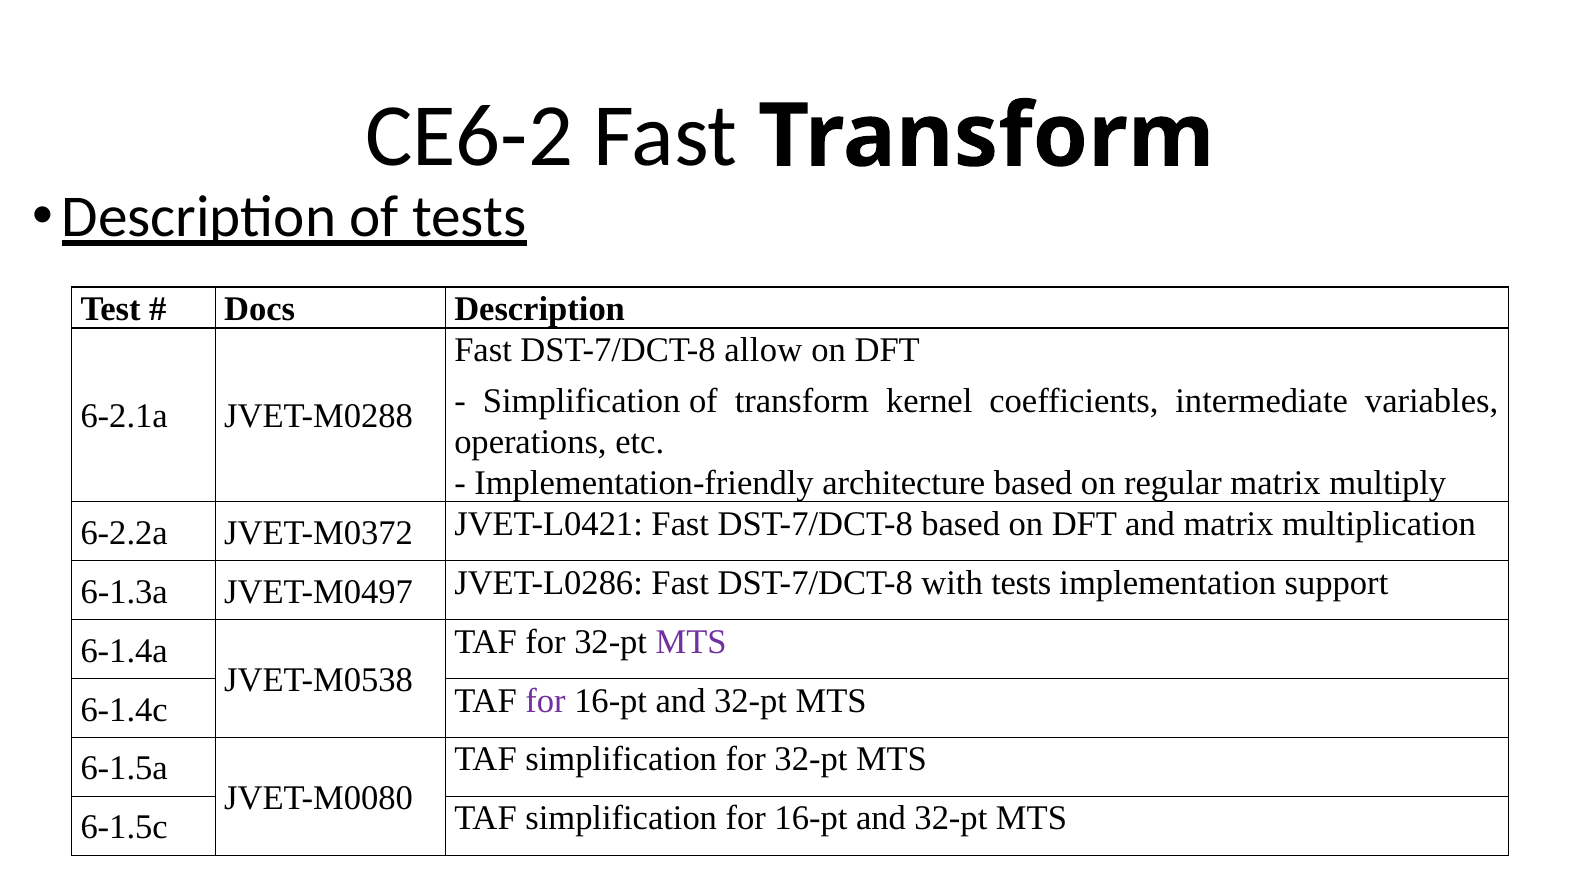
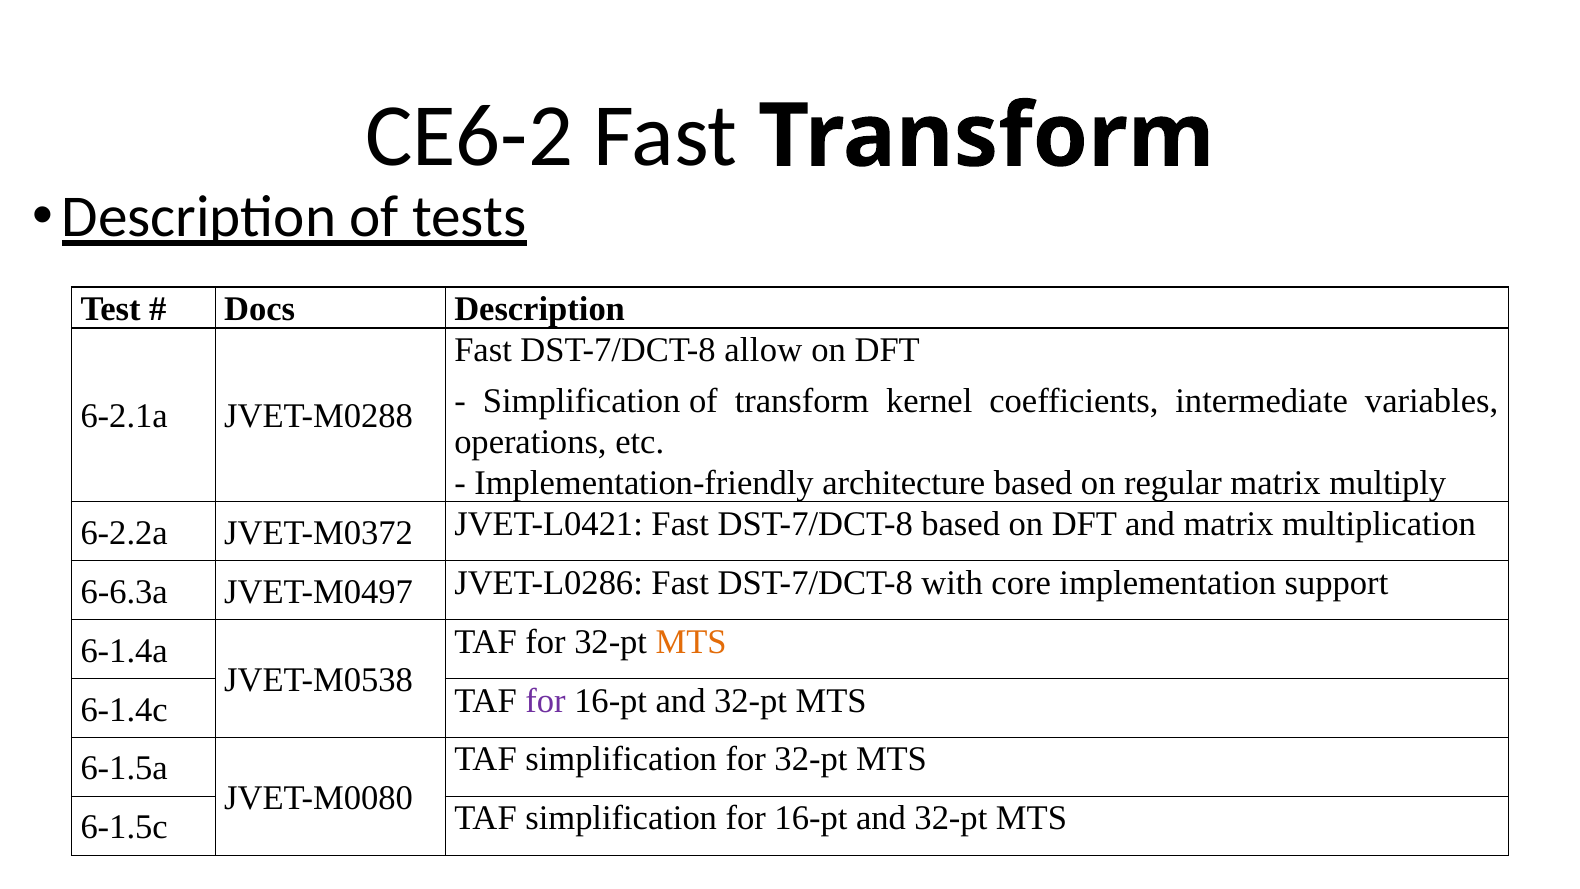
6-1.3a: 6-1.3a -> 6-6.3a
with tests: tests -> core
MTS at (691, 642) colour: purple -> orange
